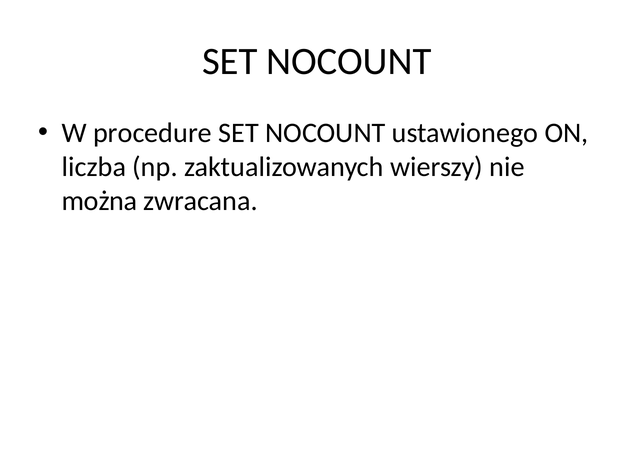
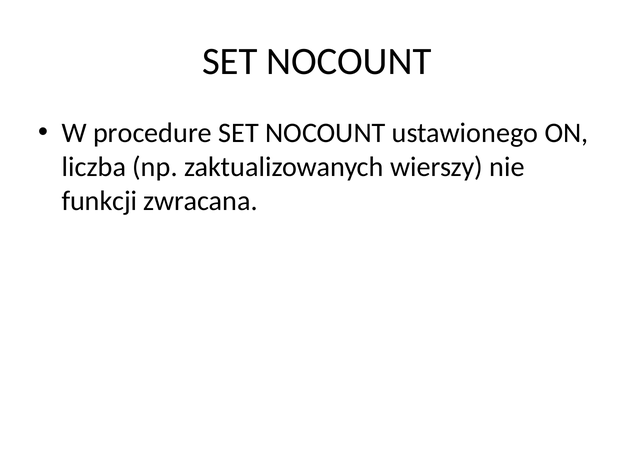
można: można -> funkcji
